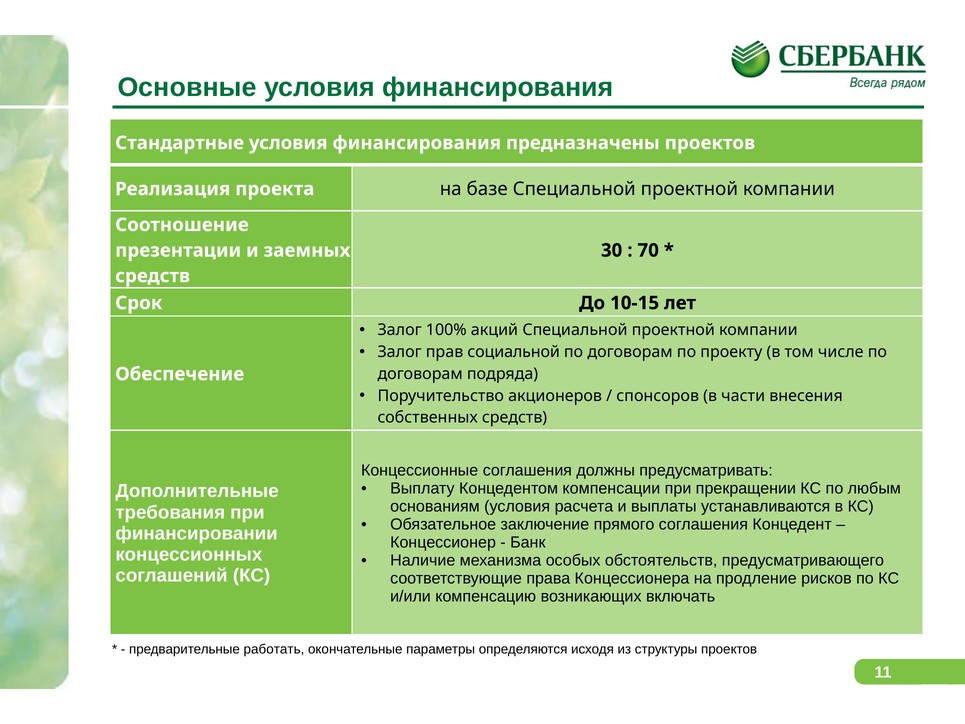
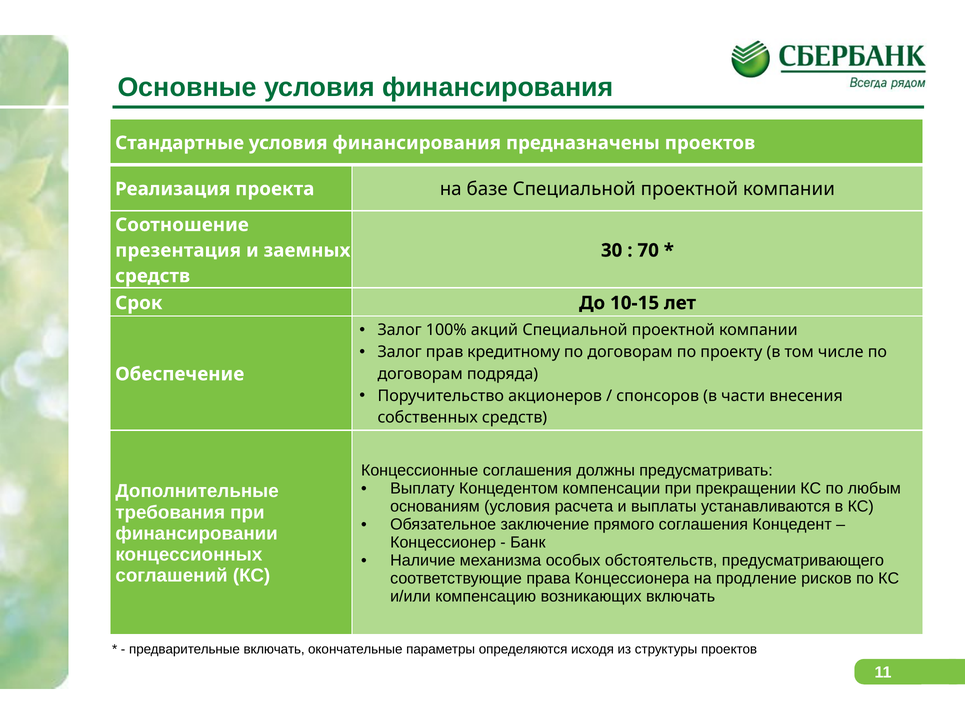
презентации: презентации -> презентация
социальной: социальной -> кредитному
предварительные работать: работать -> включать
